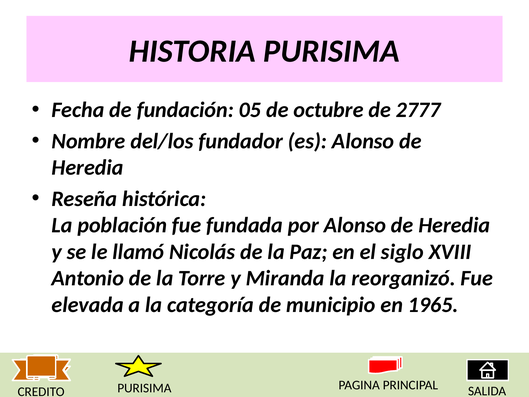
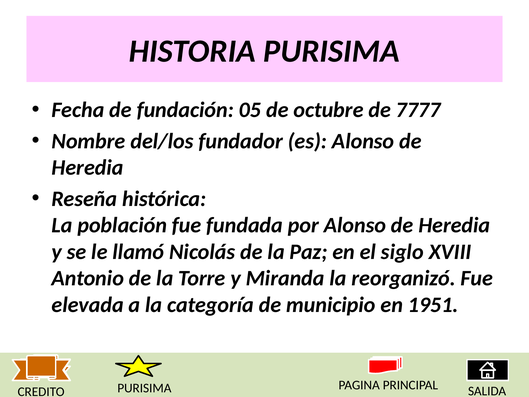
2777: 2777 -> 7777
1965: 1965 -> 1951
